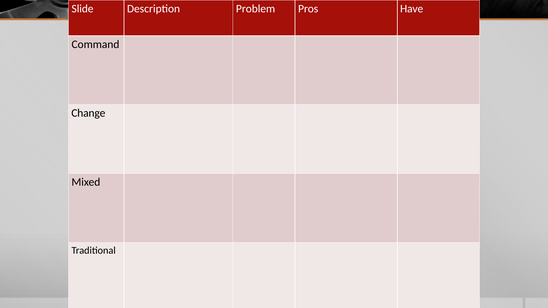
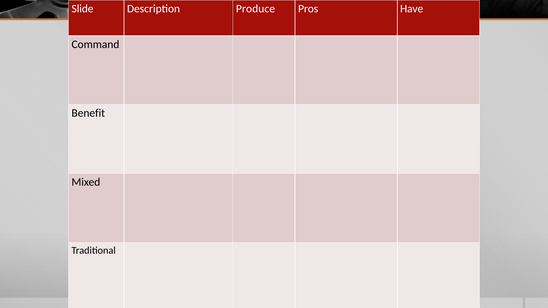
Problem: Problem -> Produce
Change: Change -> Benefit
